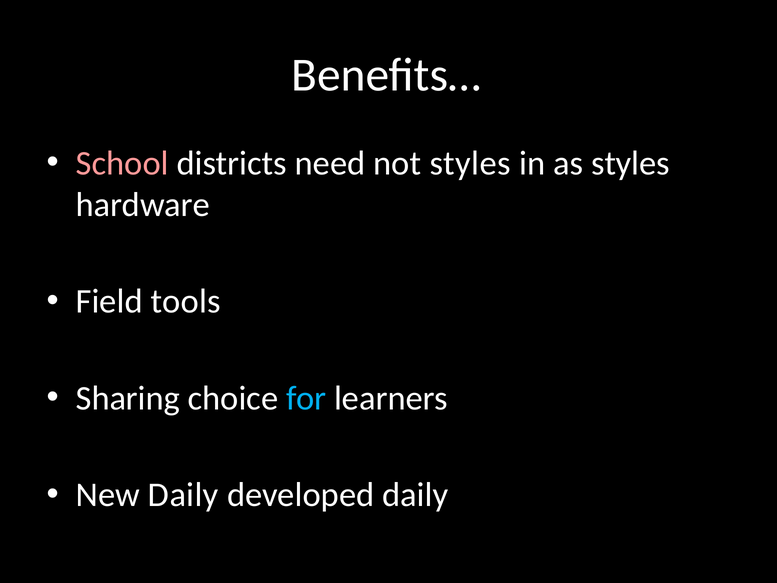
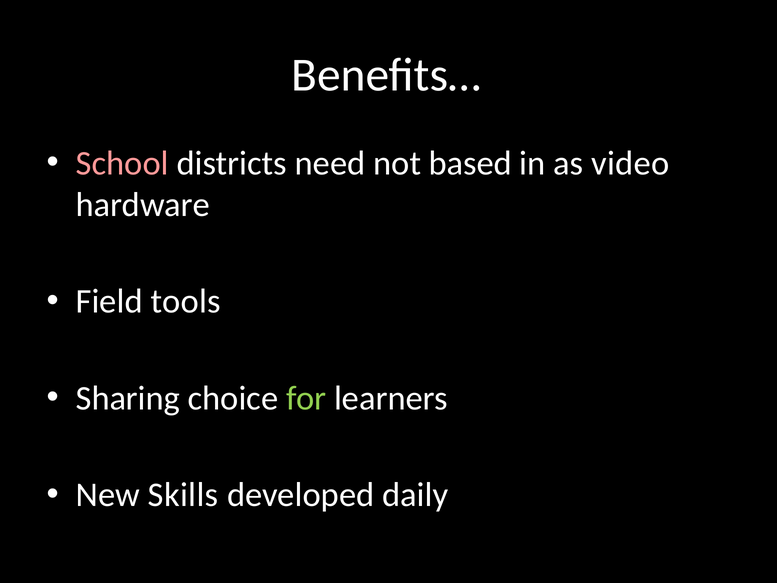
not styles: styles -> based
as styles: styles -> video
for colour: light blue -> light green
New Daily: Daily -> Skills
